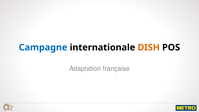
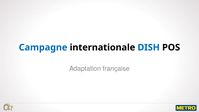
DISH colour: orange -> blue
